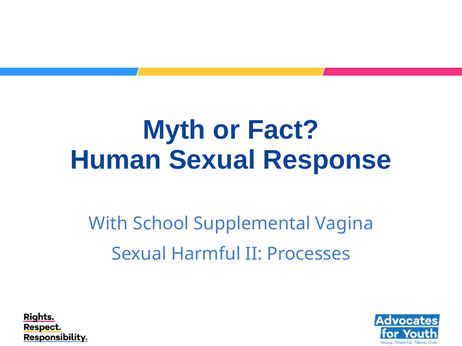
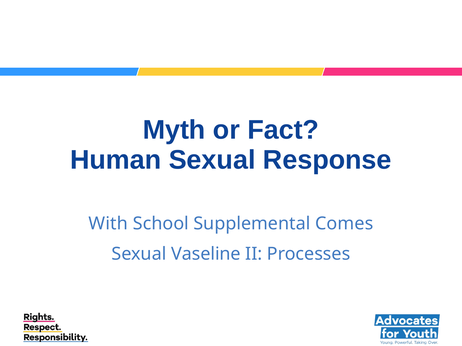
Vagina: Vagina -> Comes
Harmful: Harmful -> Vaseline
